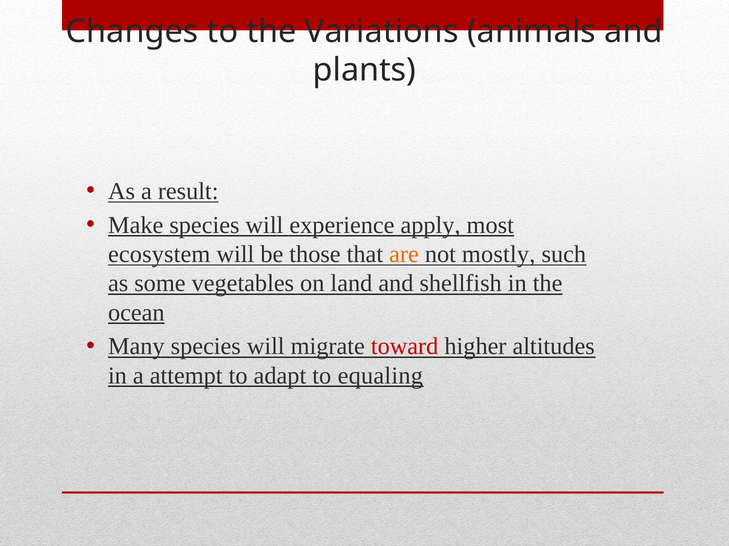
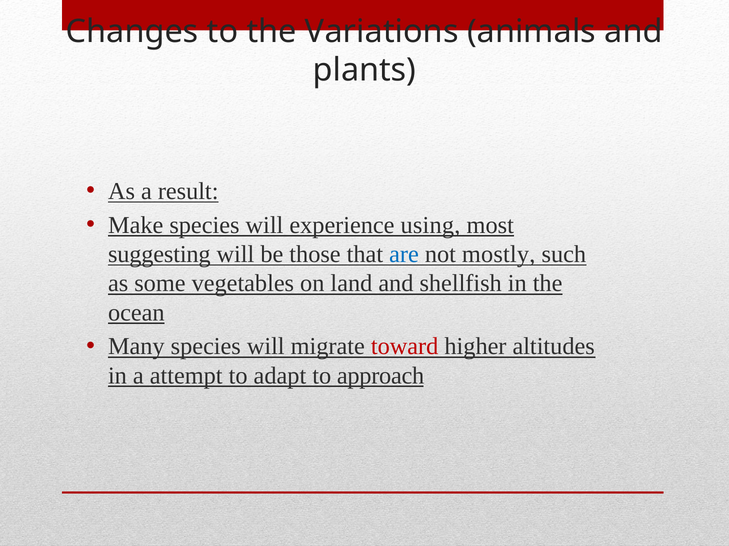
apply: apply -> using
ecosystem: ecosystem -> suggesting
are colour: orange -> blue
equaling: equaling -> approach
